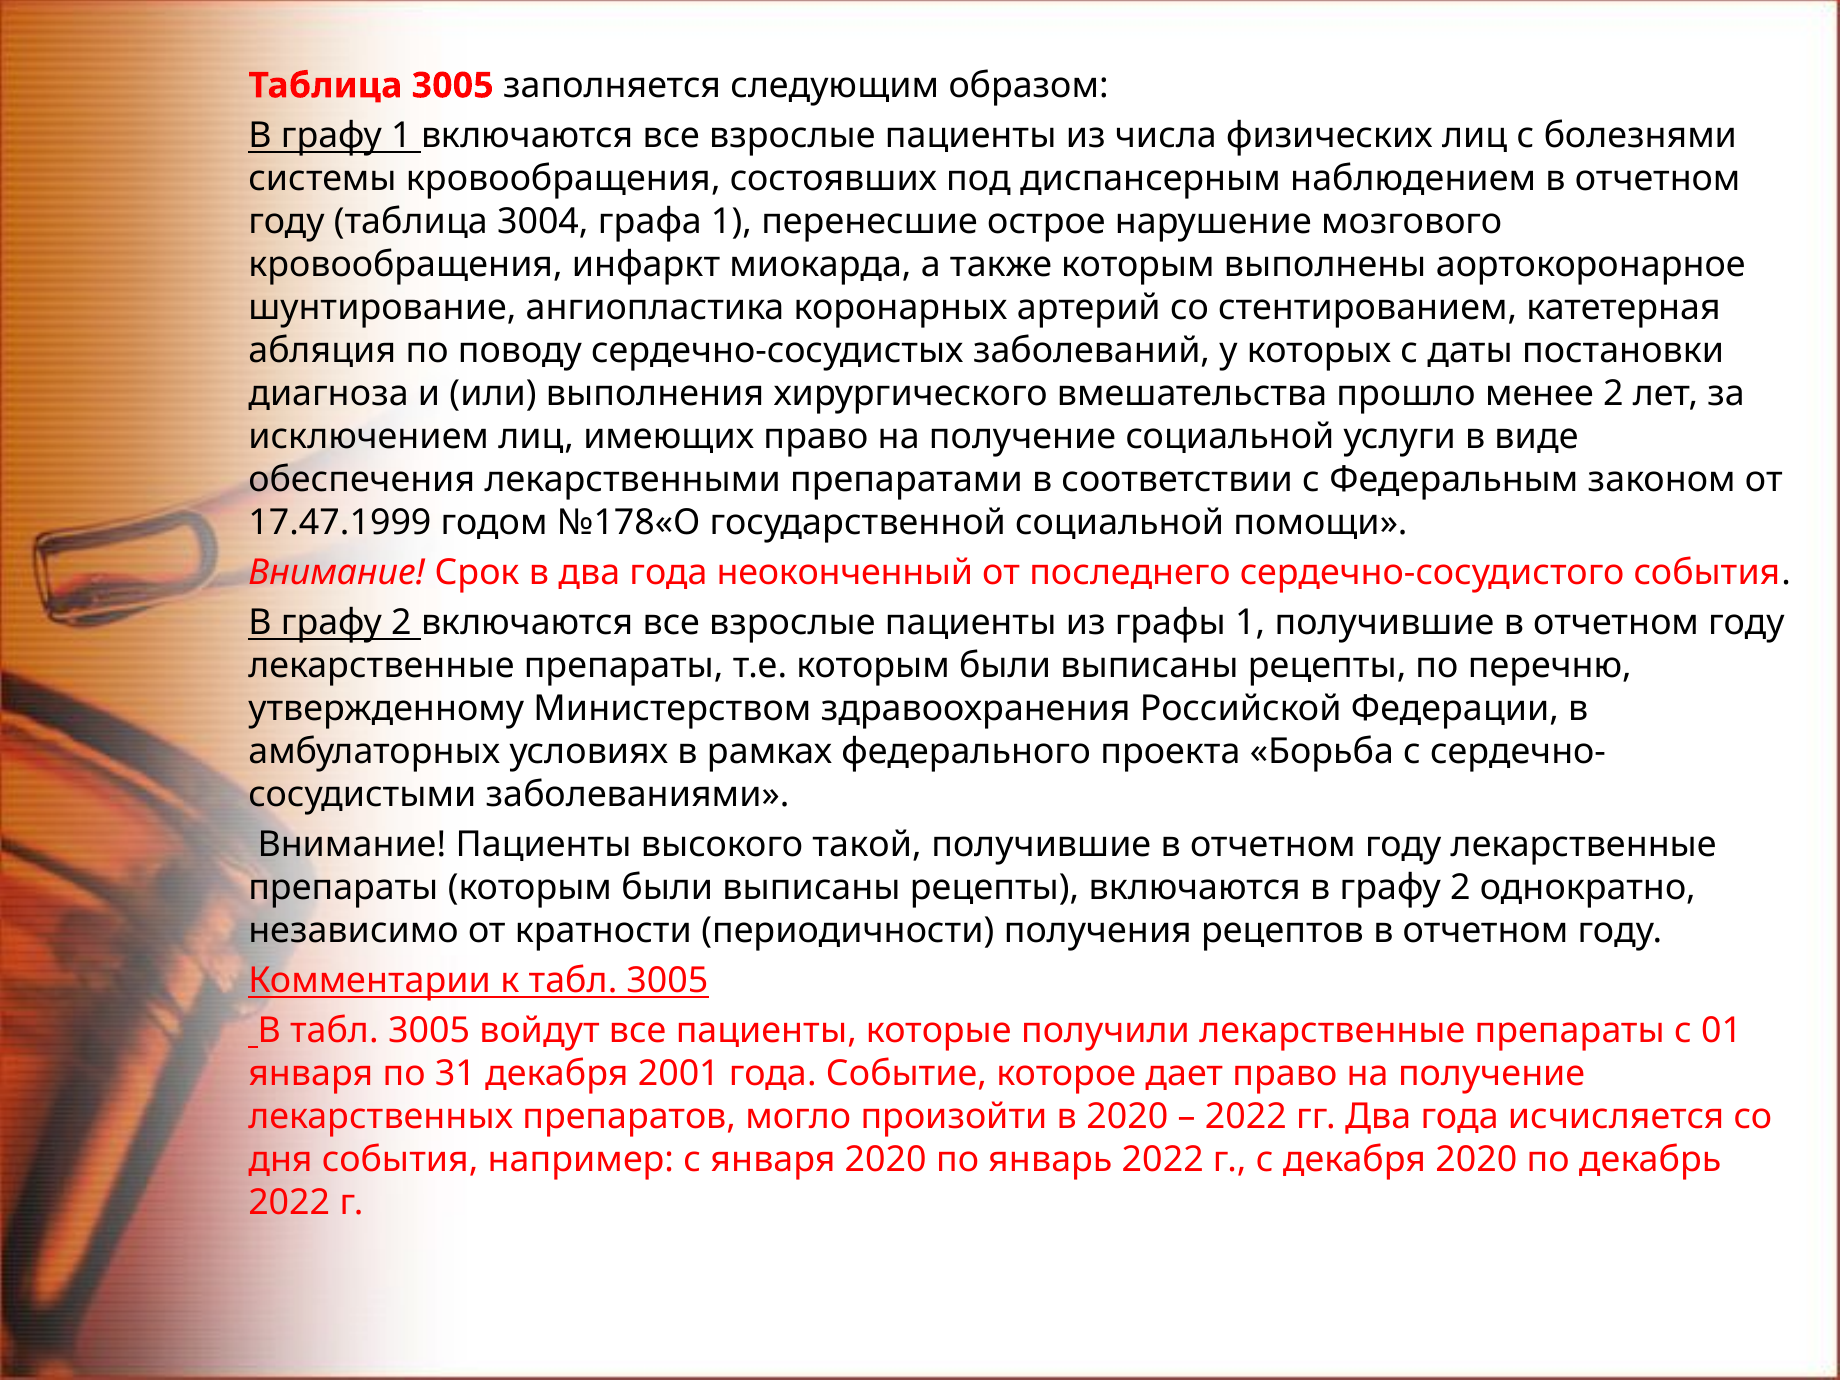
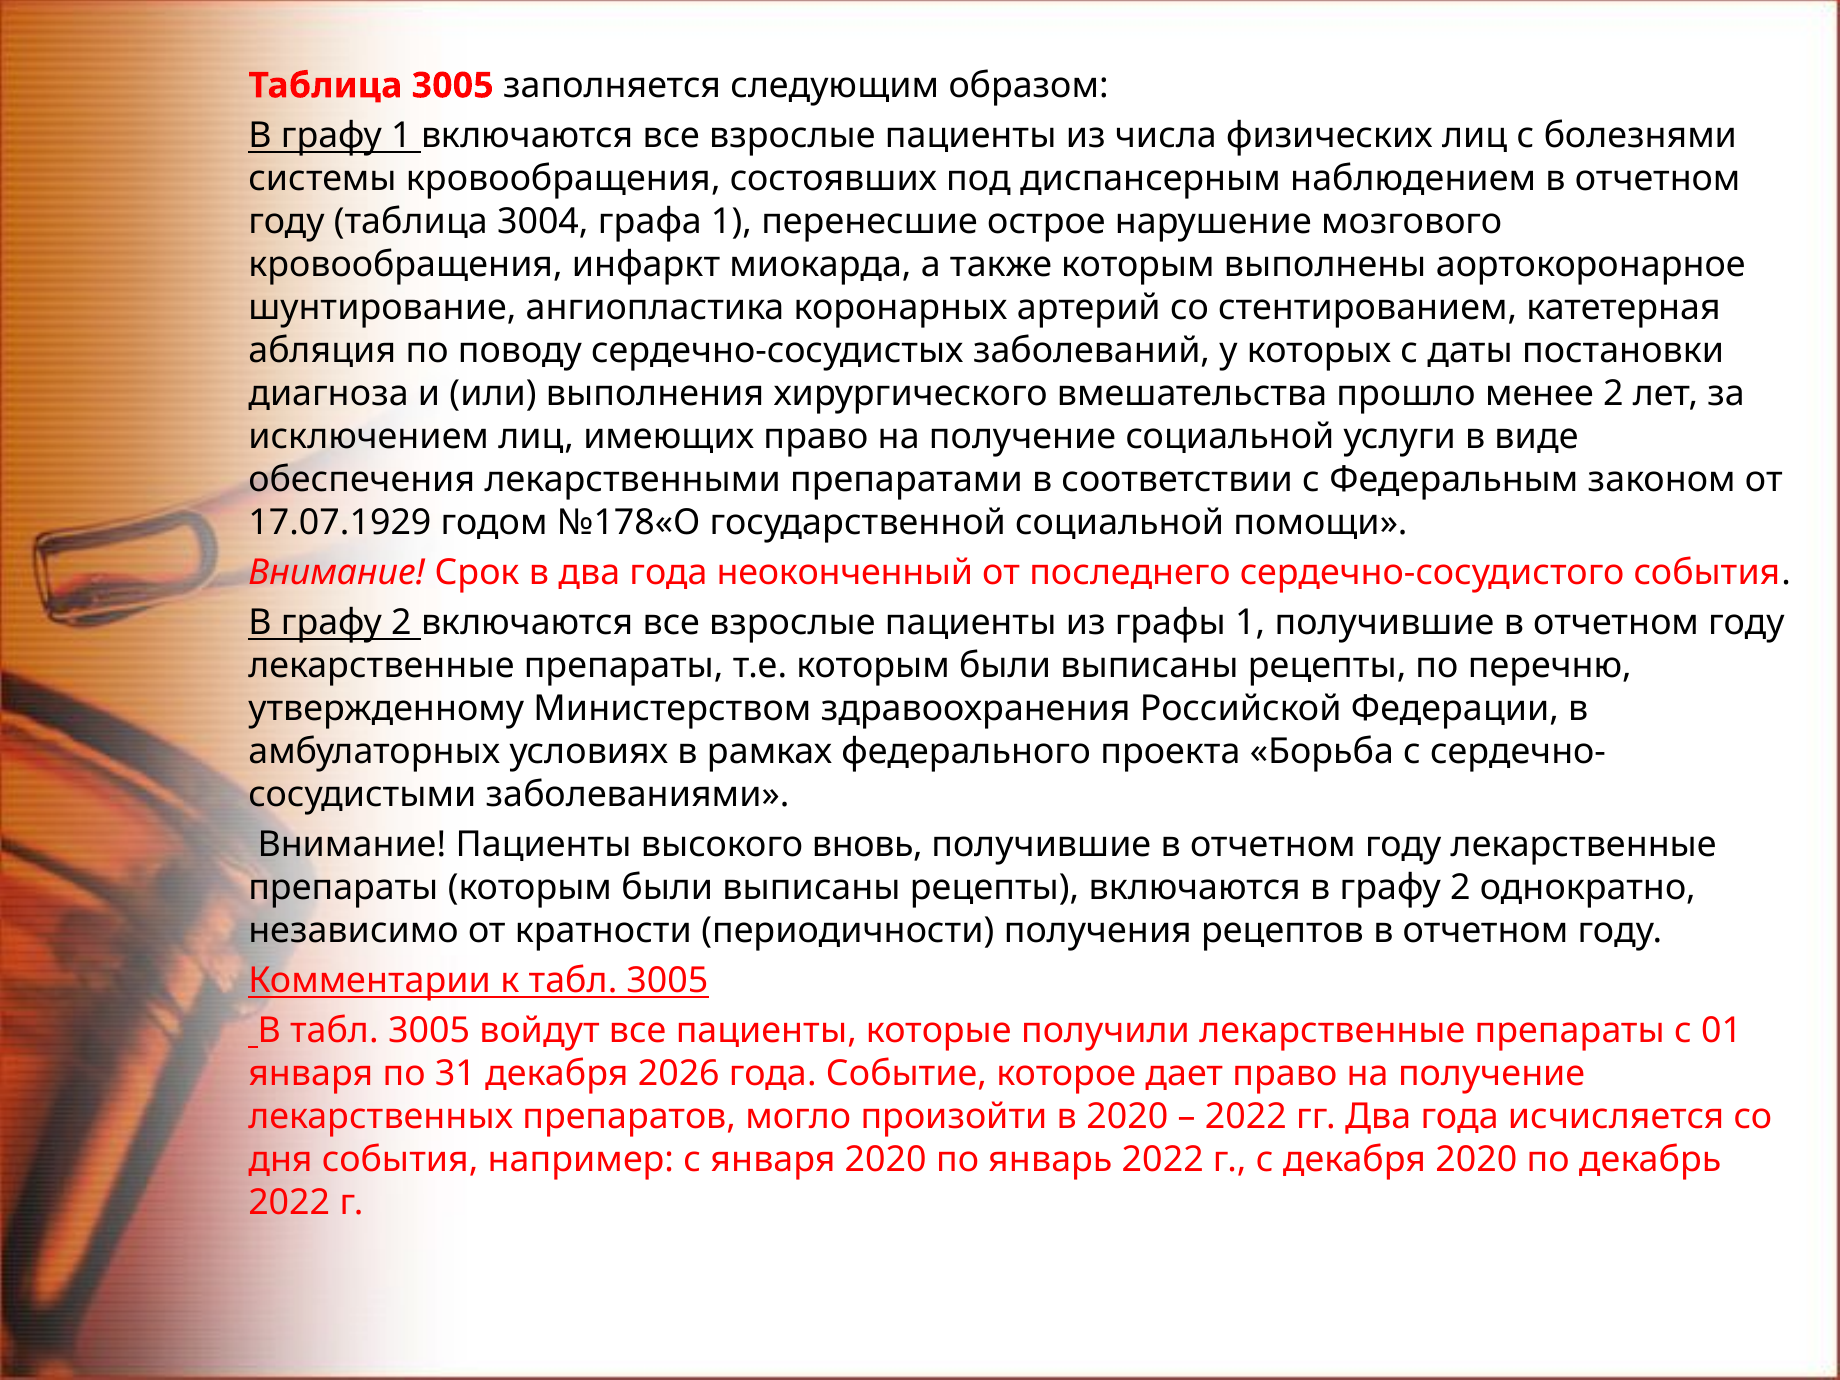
17.47.1999: 17.47.1999 -> 17.07.1929
такой: такой -> вновь
2001: 2001 -> 2026
